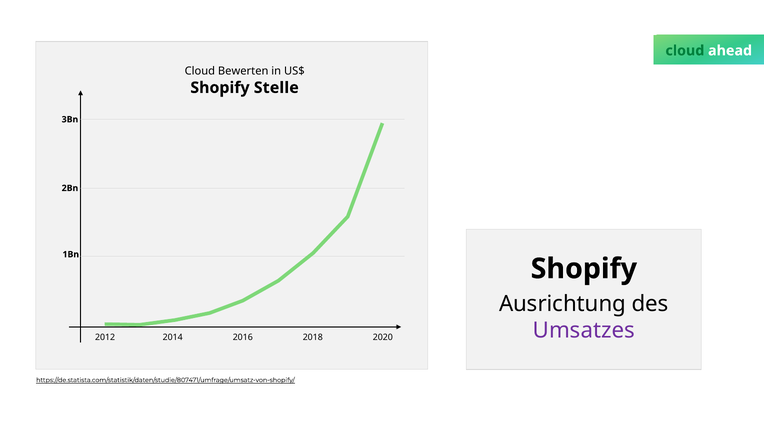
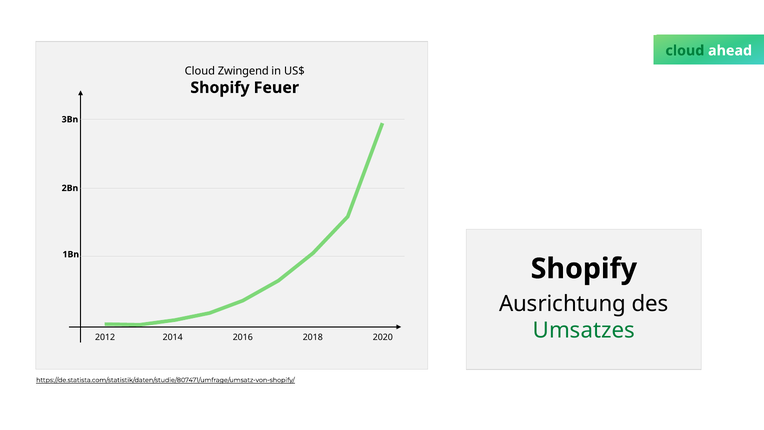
Bewerten: Bewerten -> Zwingend
Stelle: Stelle -> Feuer
Umsatzes colour: purple -> green
